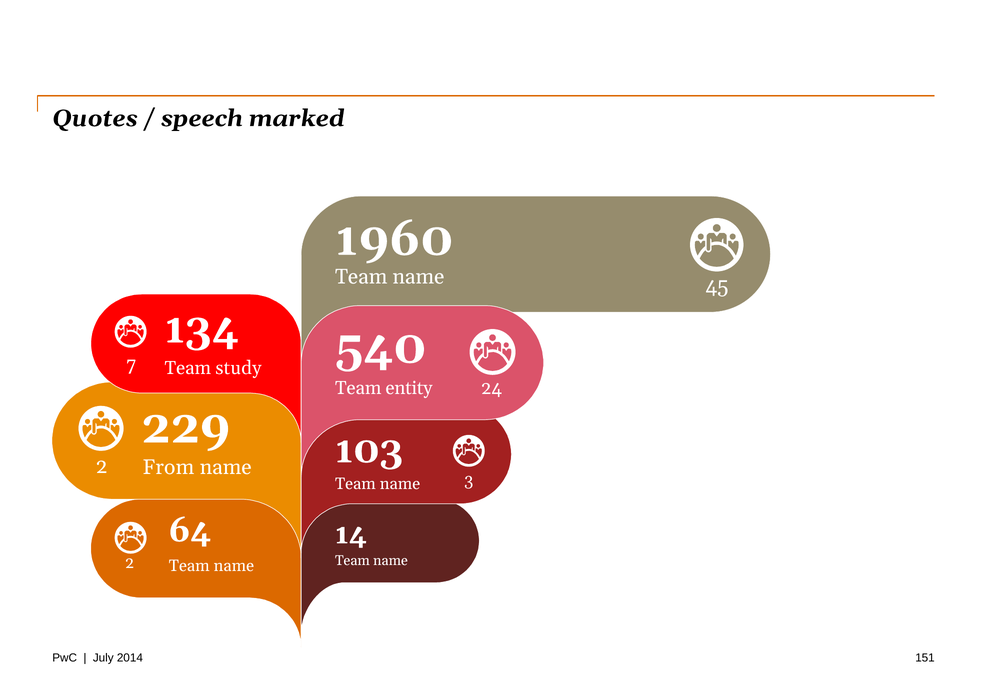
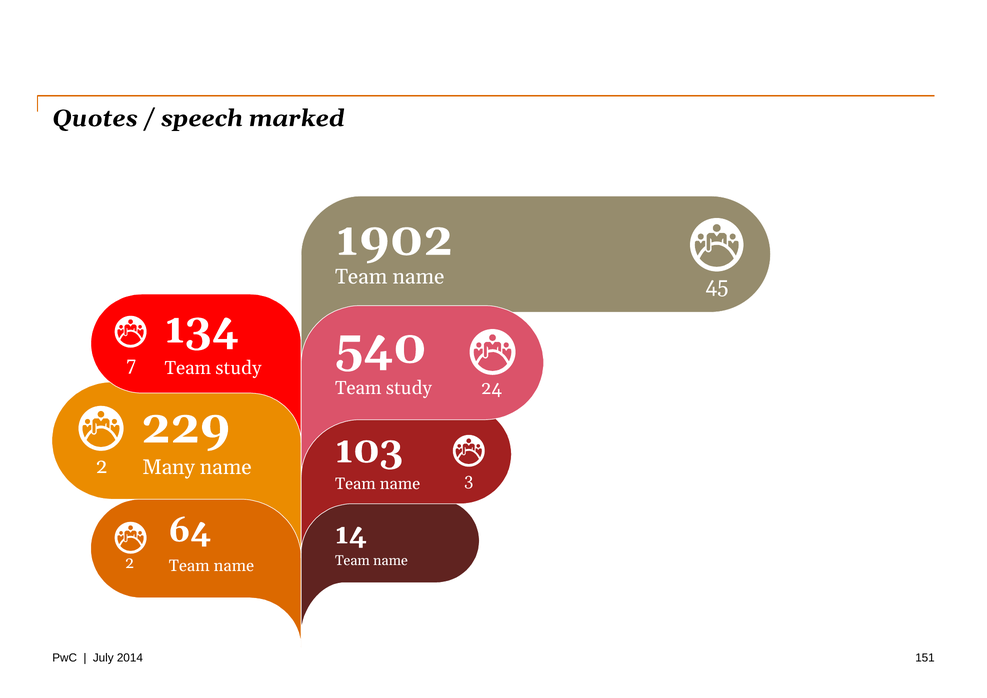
1960: 1960 -> 1902
entity at (409, 388): entity -> study
From: From -> Many
